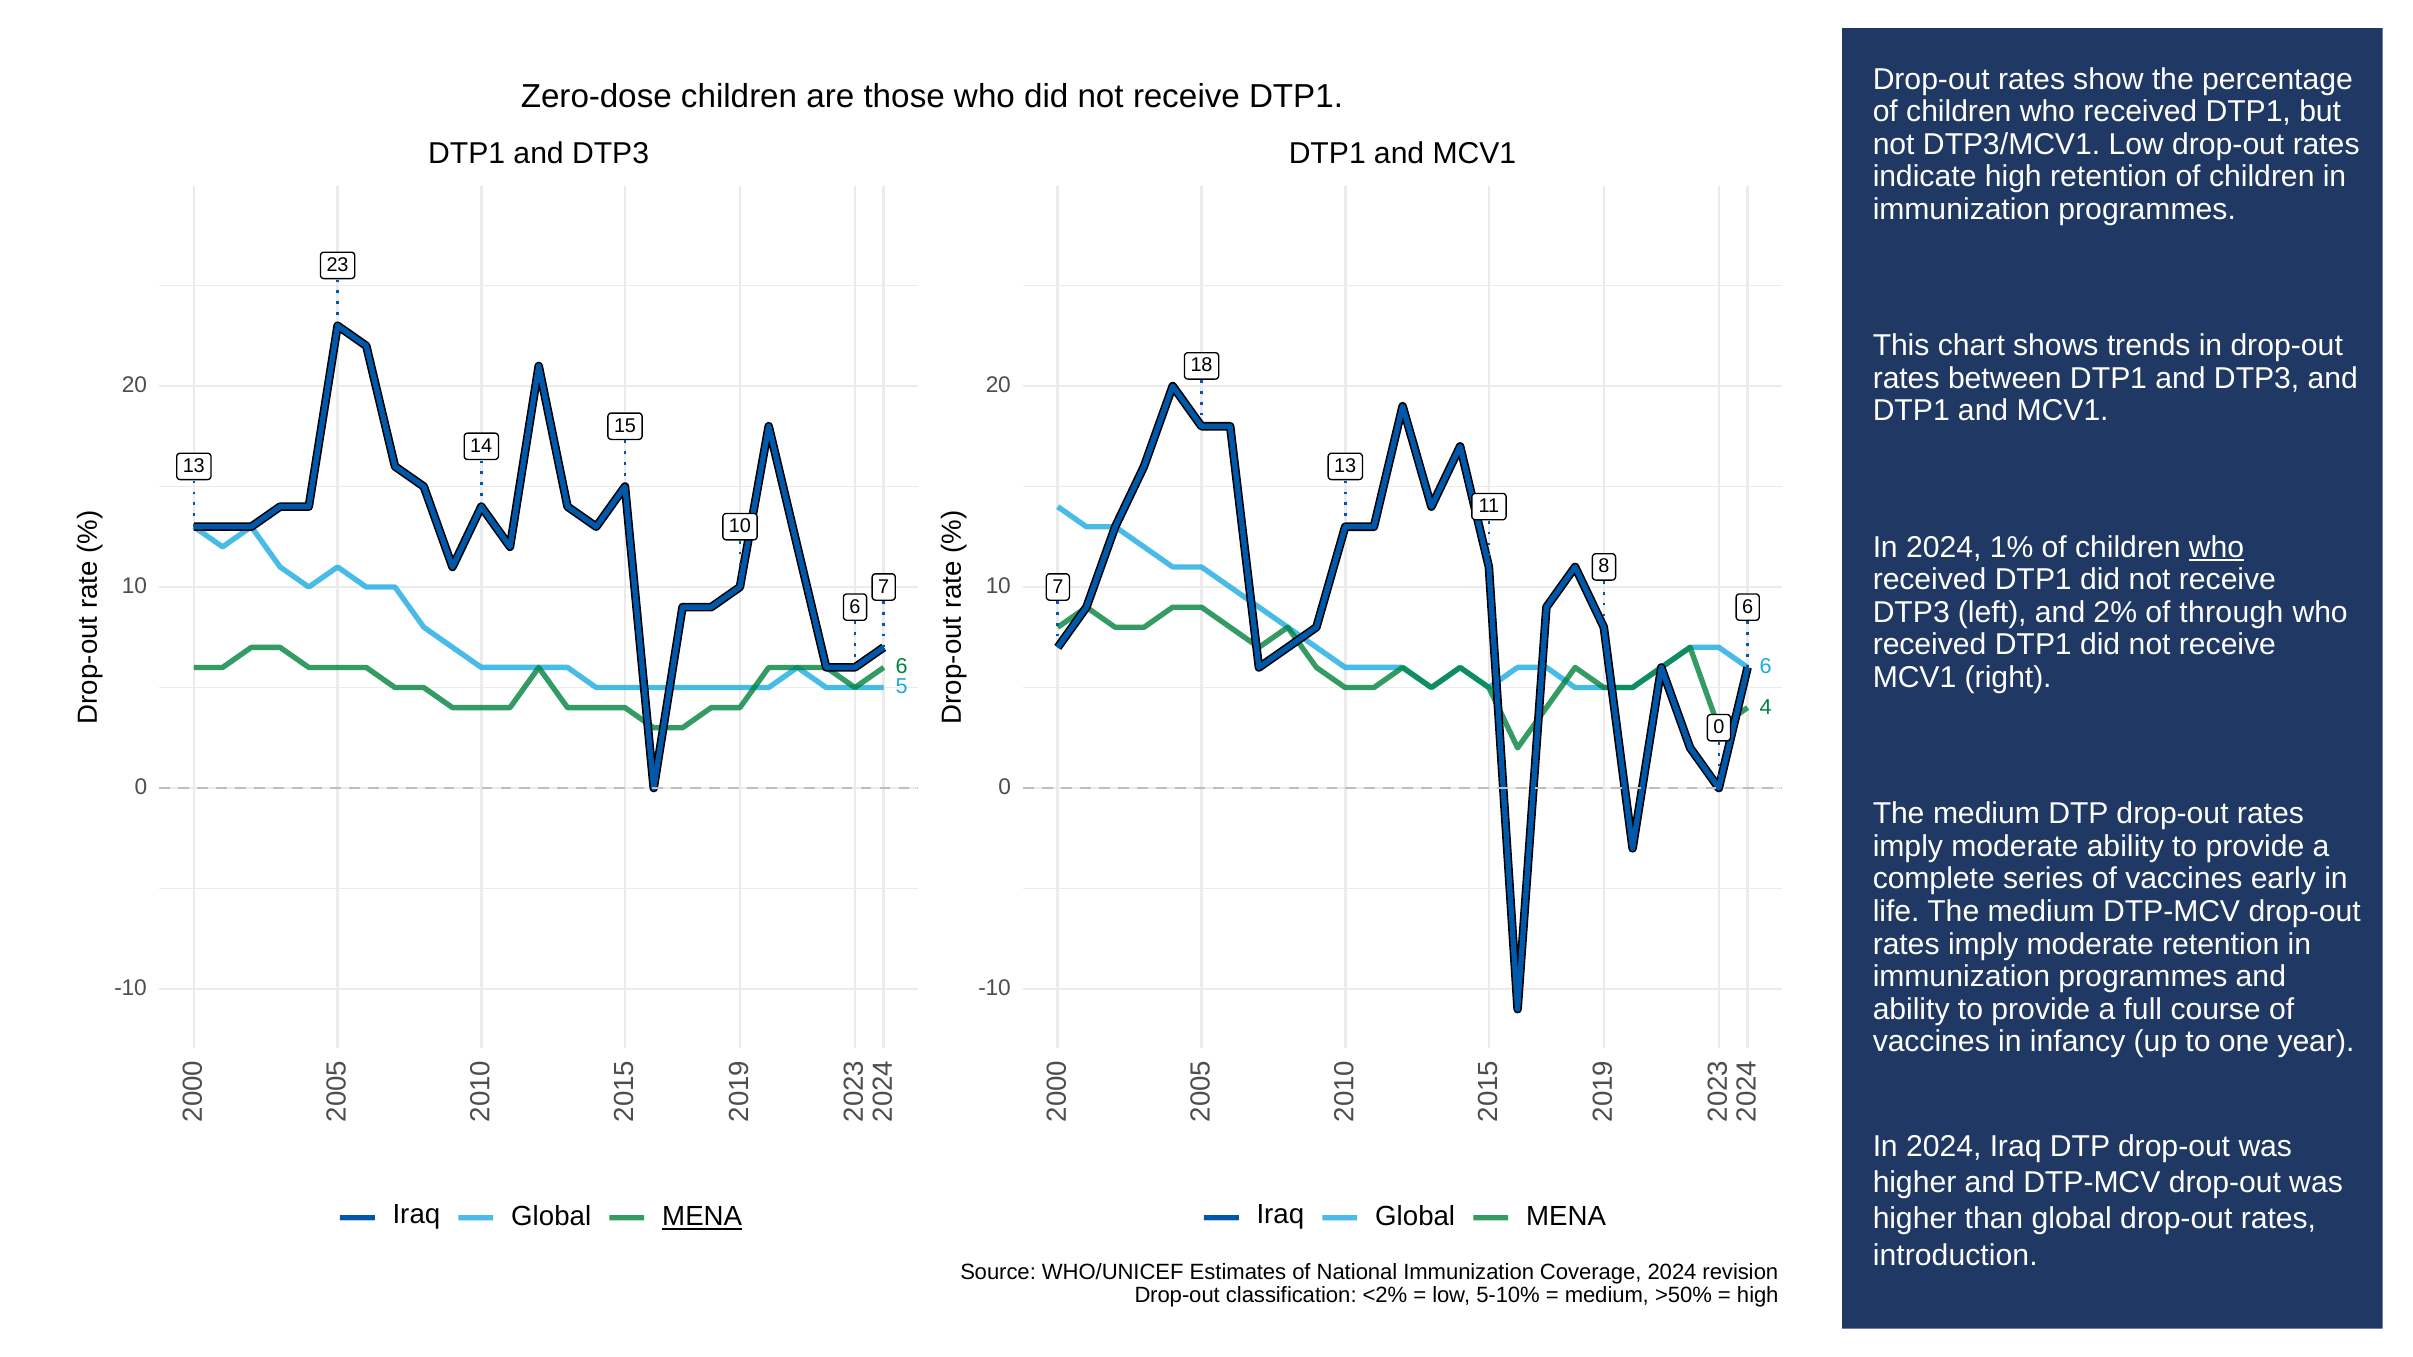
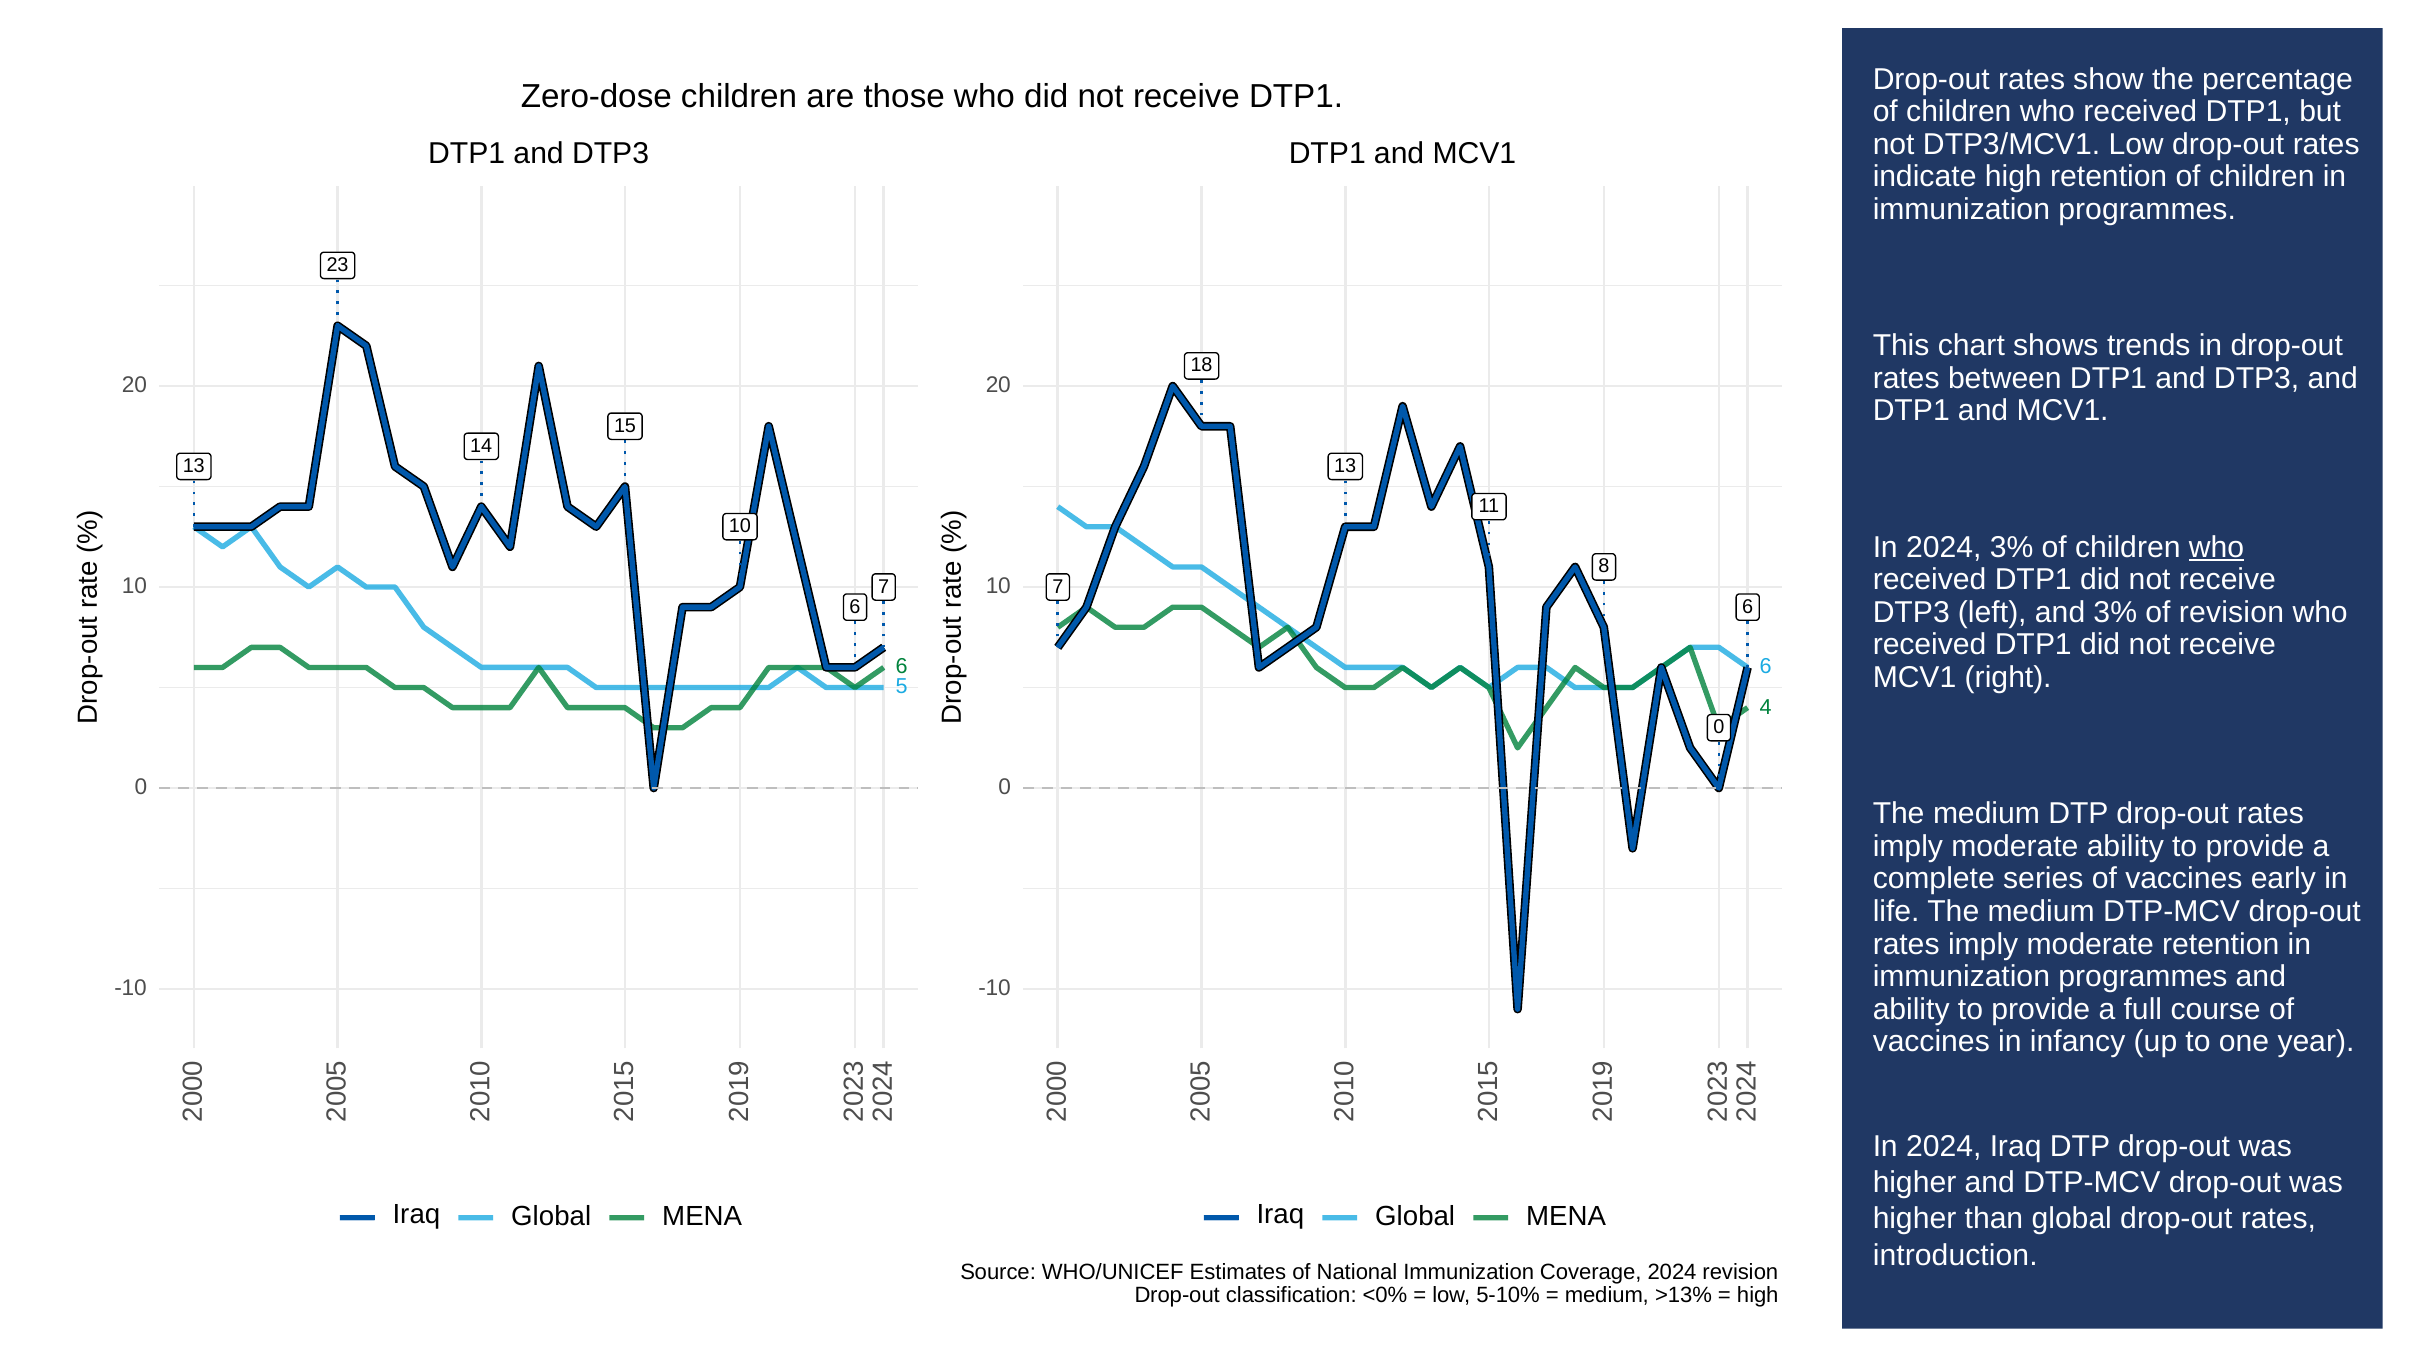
2024 1%: 1% -> 3%
and 2%: 2% -> 3%
of through: through -> revision
MENA at (702, 1217) underline: present -> none
<2%: <2% -> <0%
>50%: >50% -> >13%
